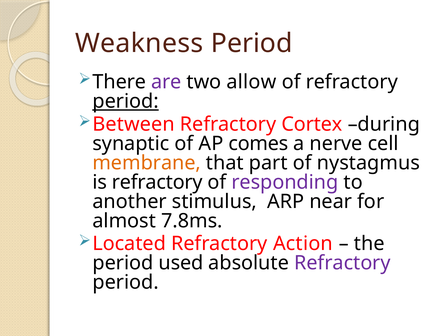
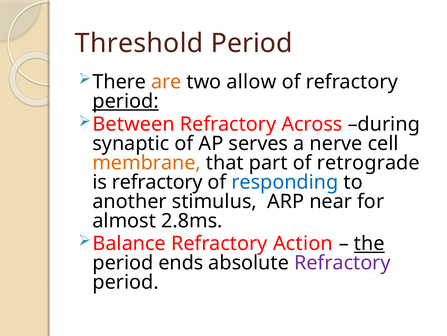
Weakness: Weakness -> Threshold
are colour: purple -> orange
Cortex: Cortex -> Across
comes: comes -> serves
nystagmus: nystagmus -> retrograde
responding colour: purple -> blue
7.8ms: 7.8ms -> 2.8ms
Located: Located -> Balance
the underline: none -> present
used: used -> ends
